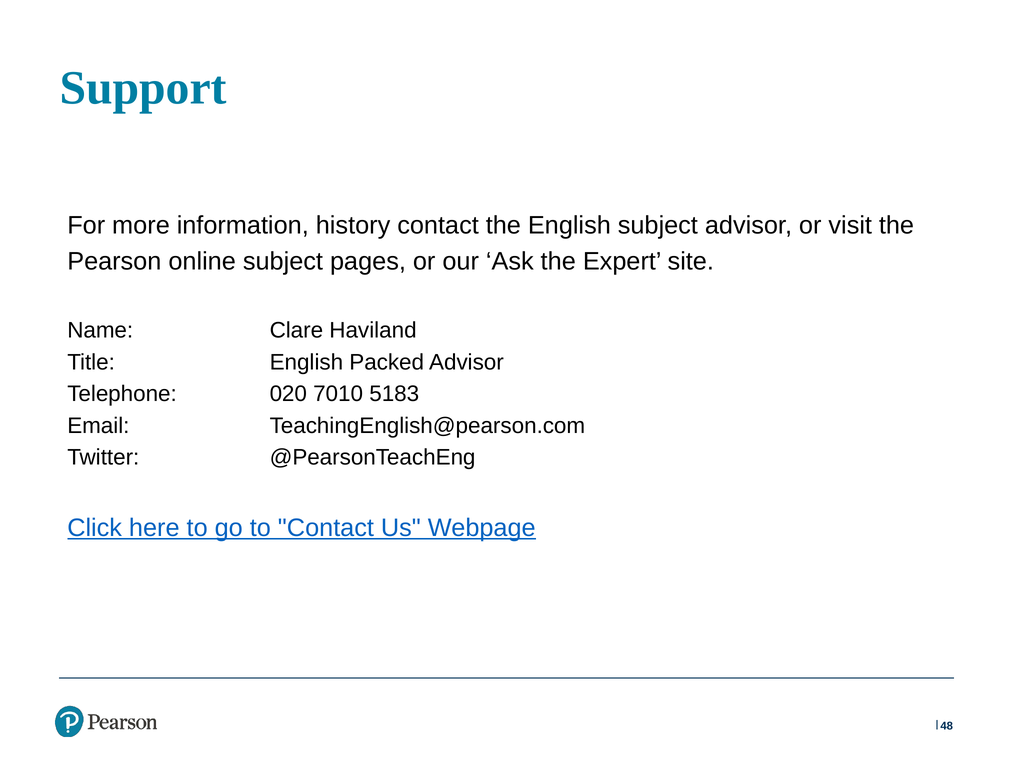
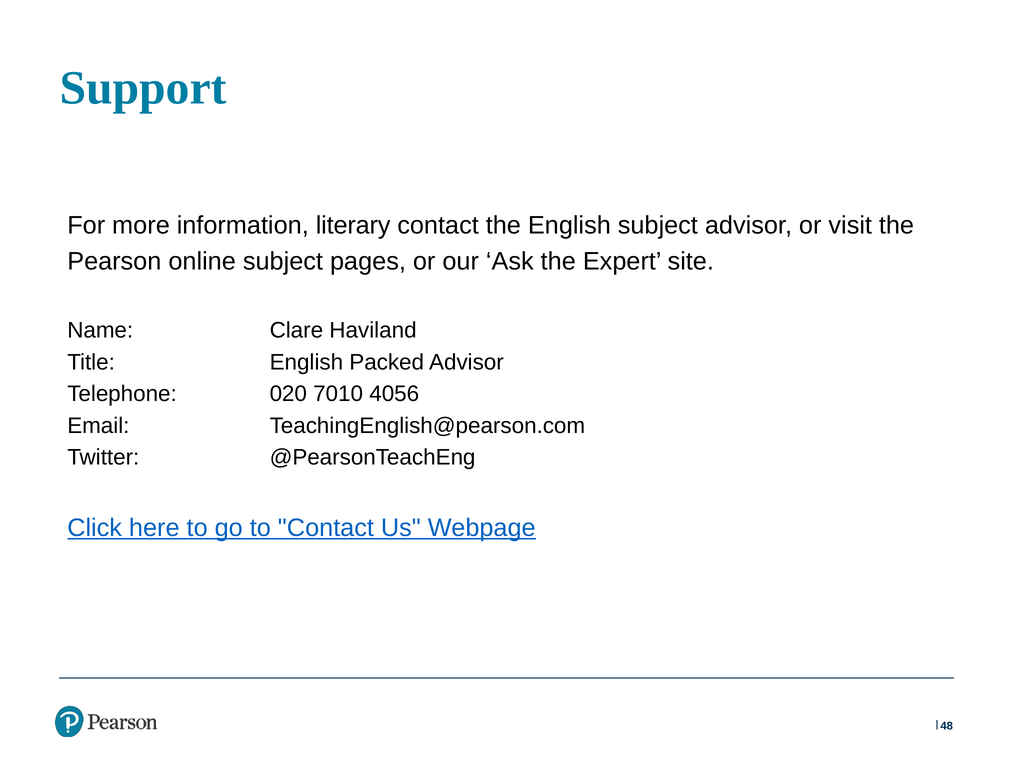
history: history -> literary
5183: 5183 -> 4056
